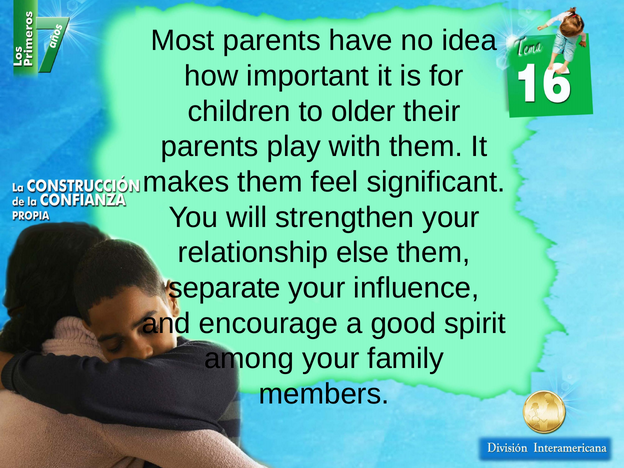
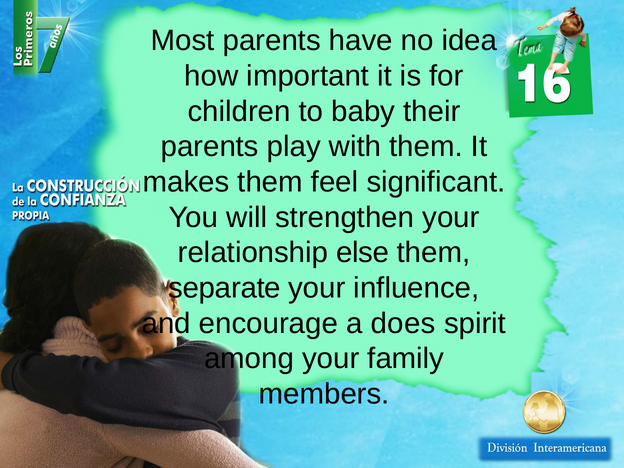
older: older -> baby
good: good -> does
